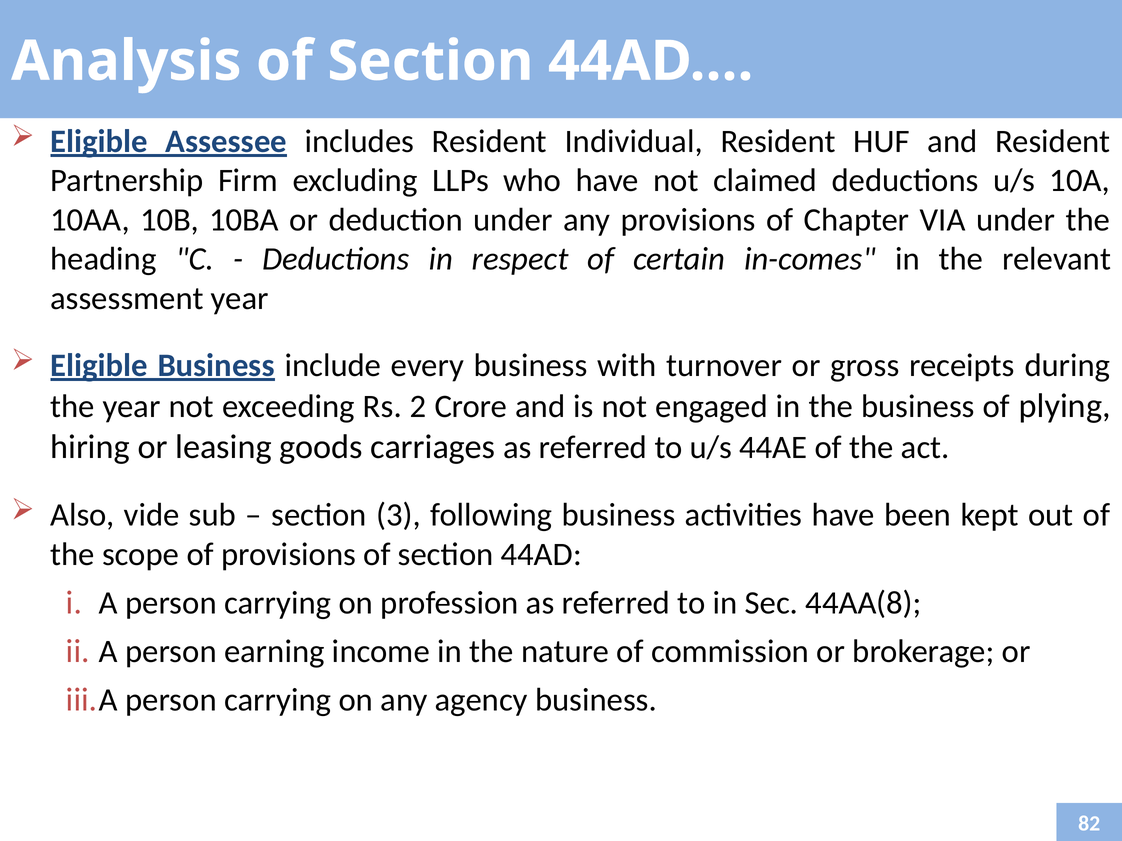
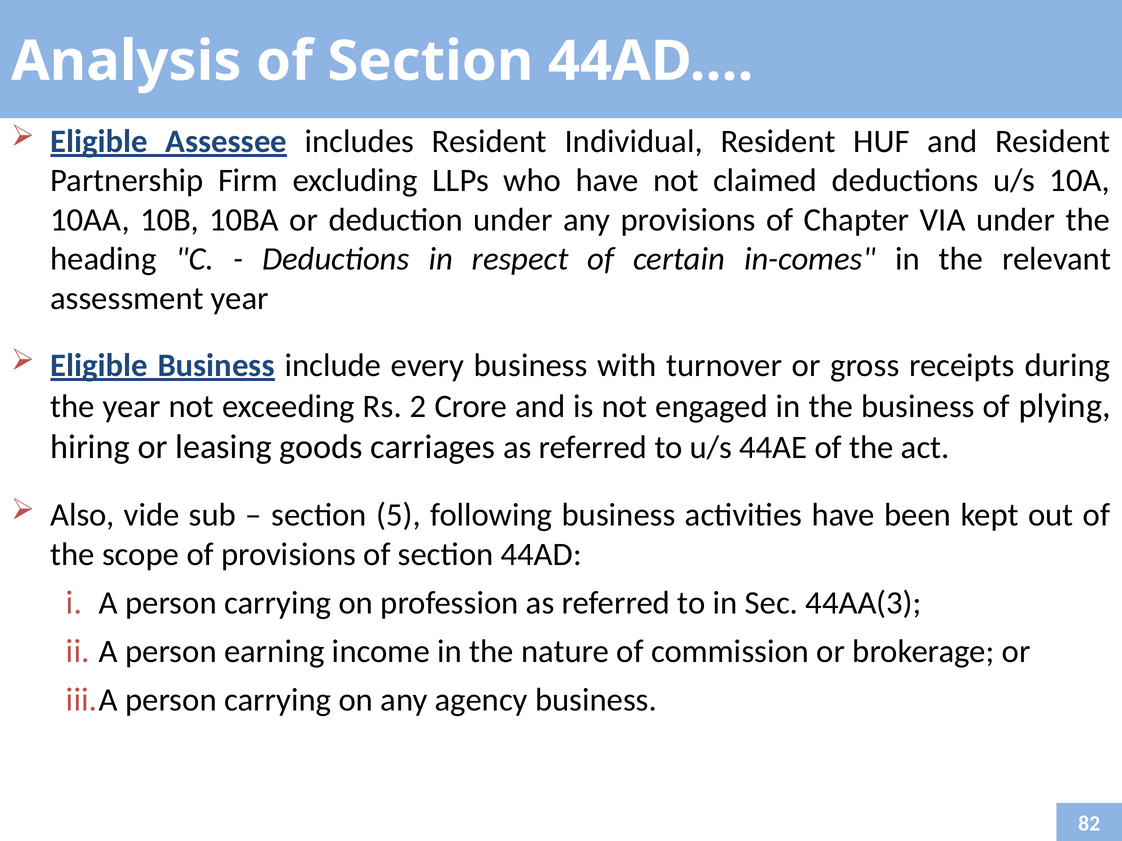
3: 3 -> 5
44AA(8: 44AA(8 -> 44AA(3
